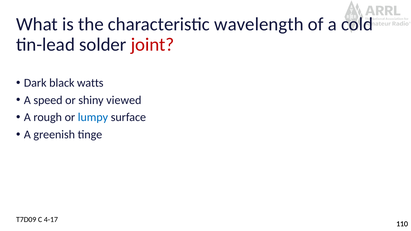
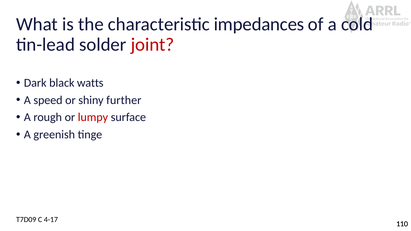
wavelength: wavelength -> impedances
viewed: viewed -> further
lumpy colour: blue -> red
